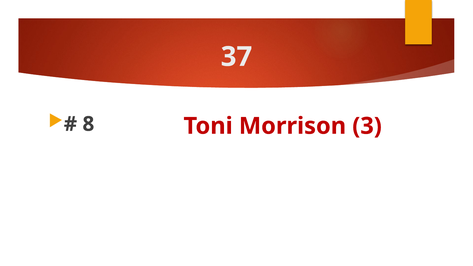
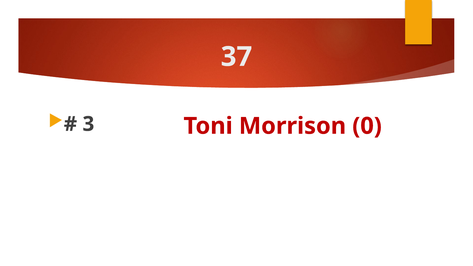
8: 8 -> 3
3: 3 -> 0
